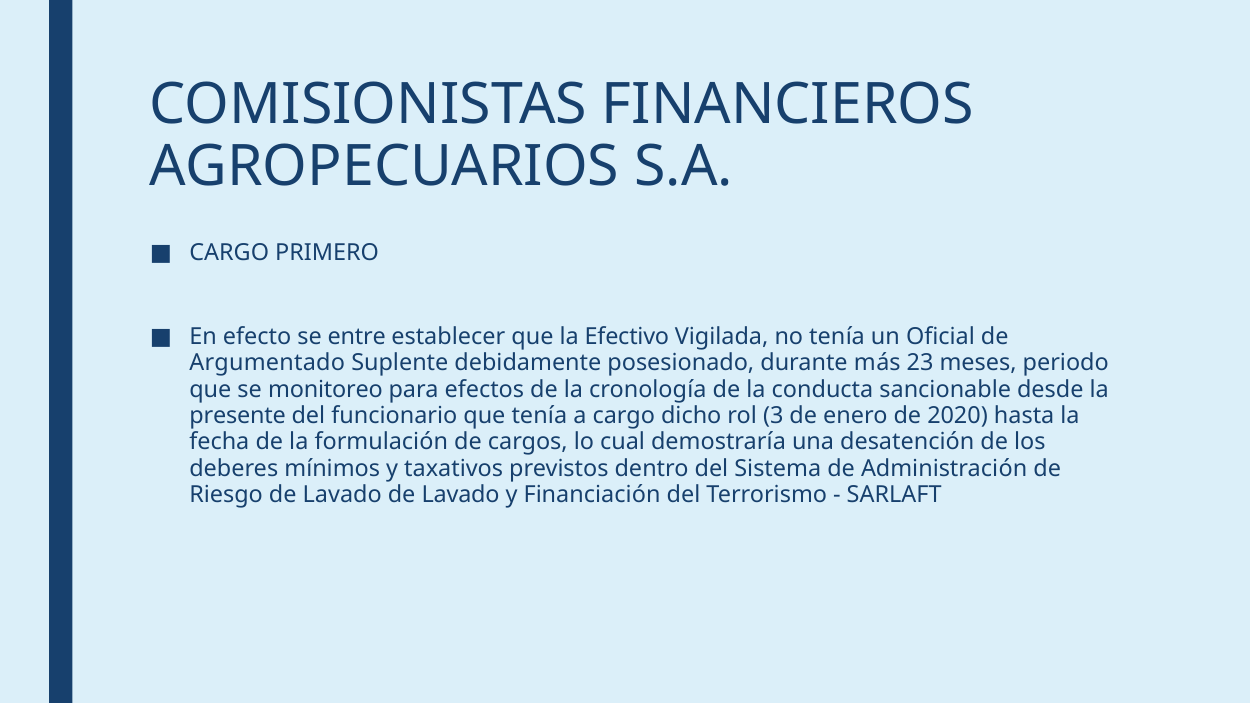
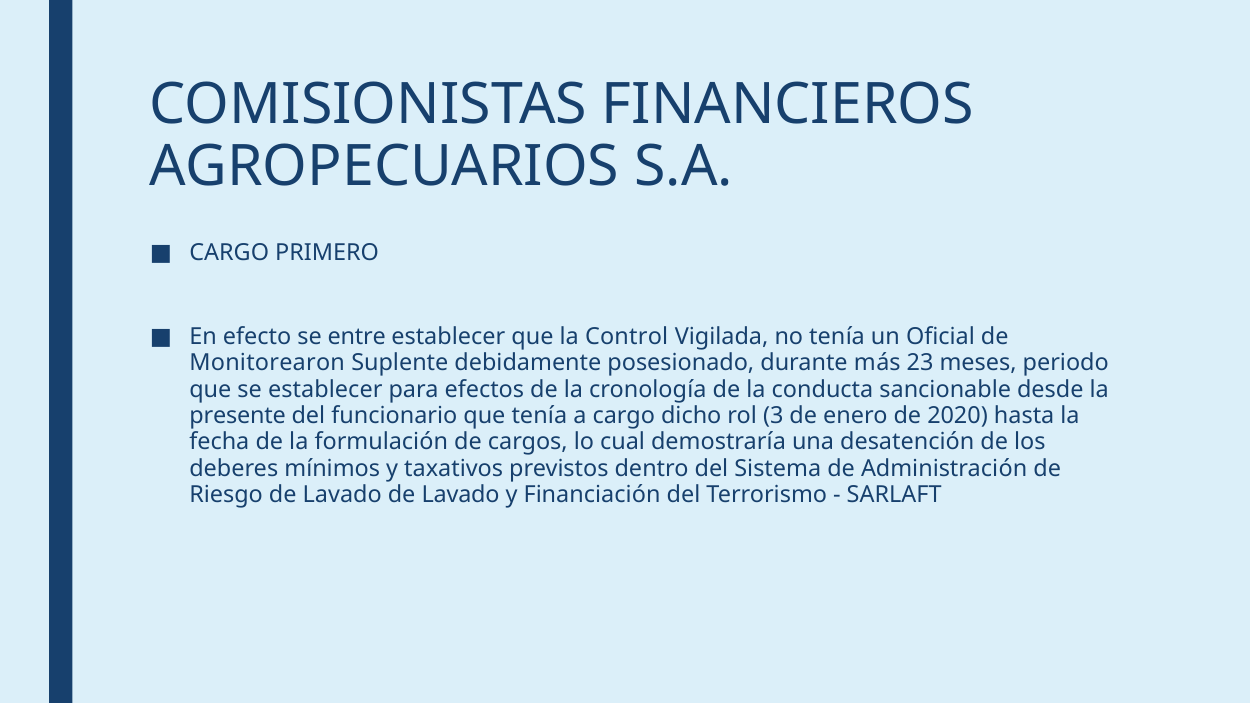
Efectivo: Efectivo -> Control
Argumentado: Argumentado -> Monitorearon
se monitoreo: monitoreo -> establecer
